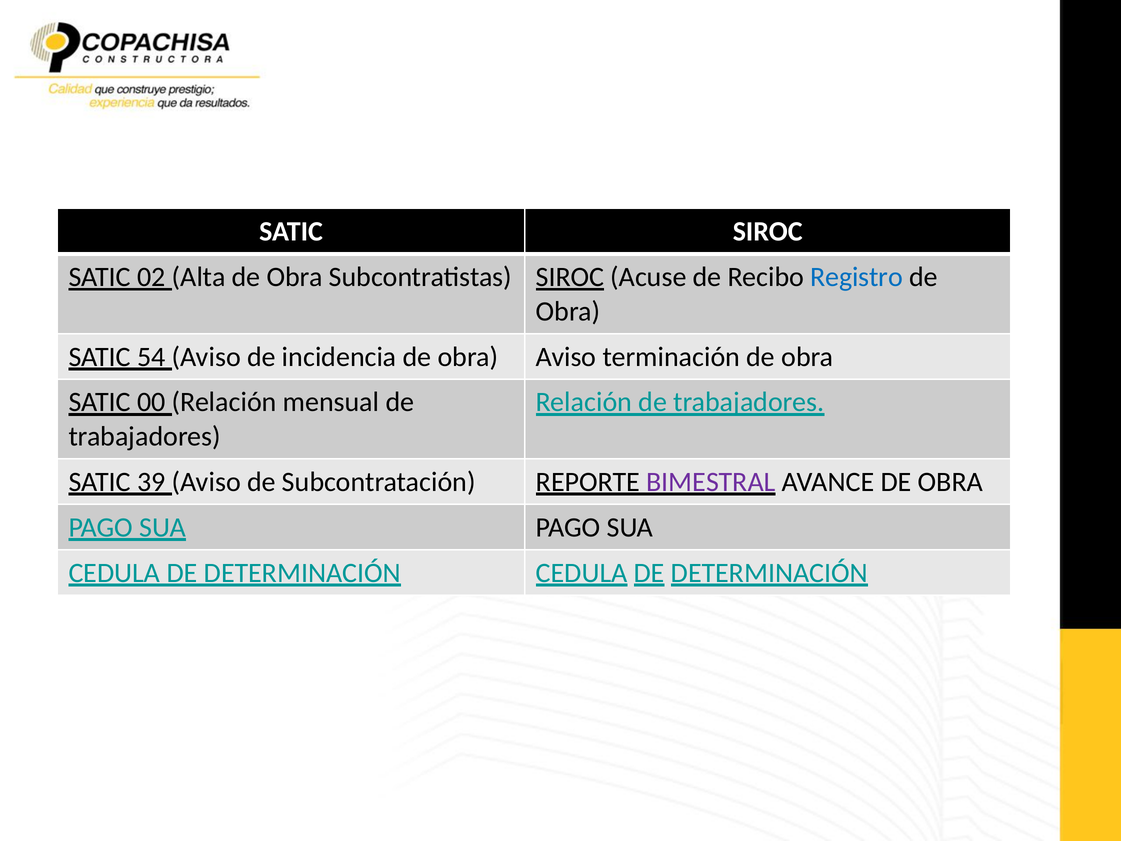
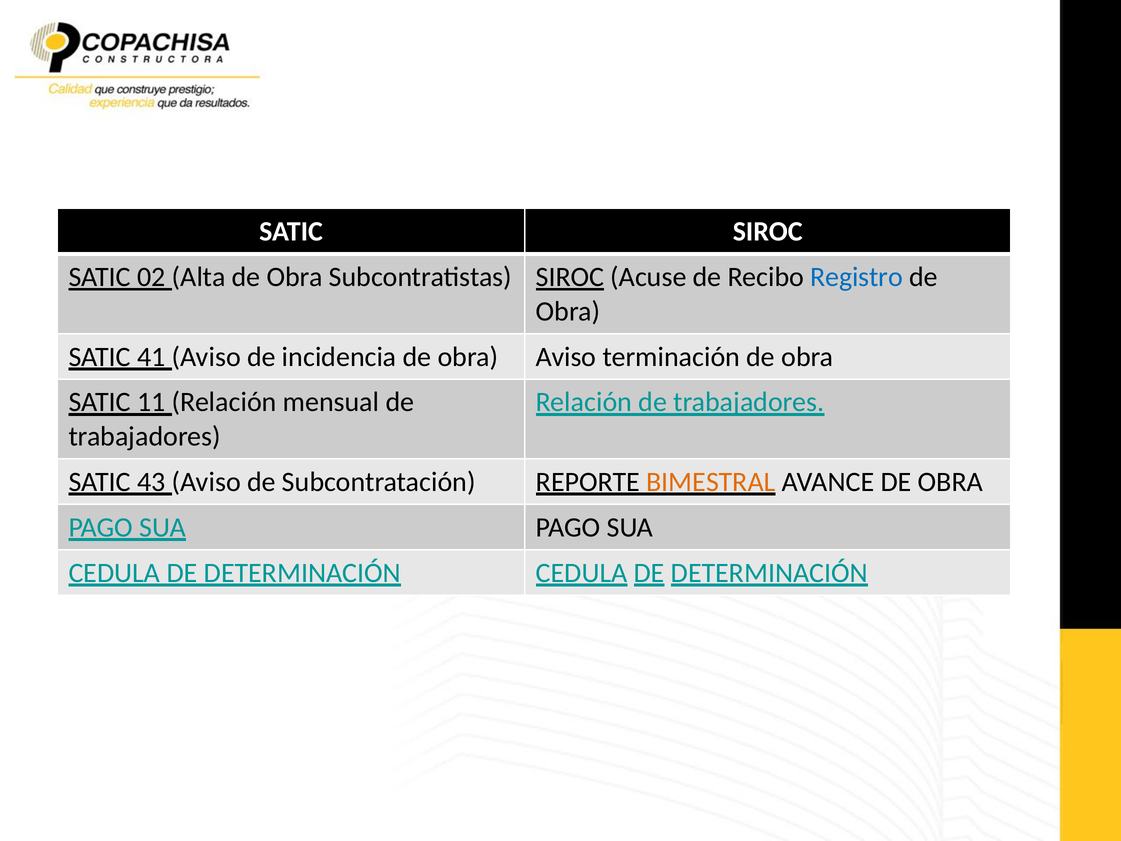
54: 54 -> 41
00: 00 -> 11
39: 39 -> 43
BIMESTRAL colour: purple -> orange
